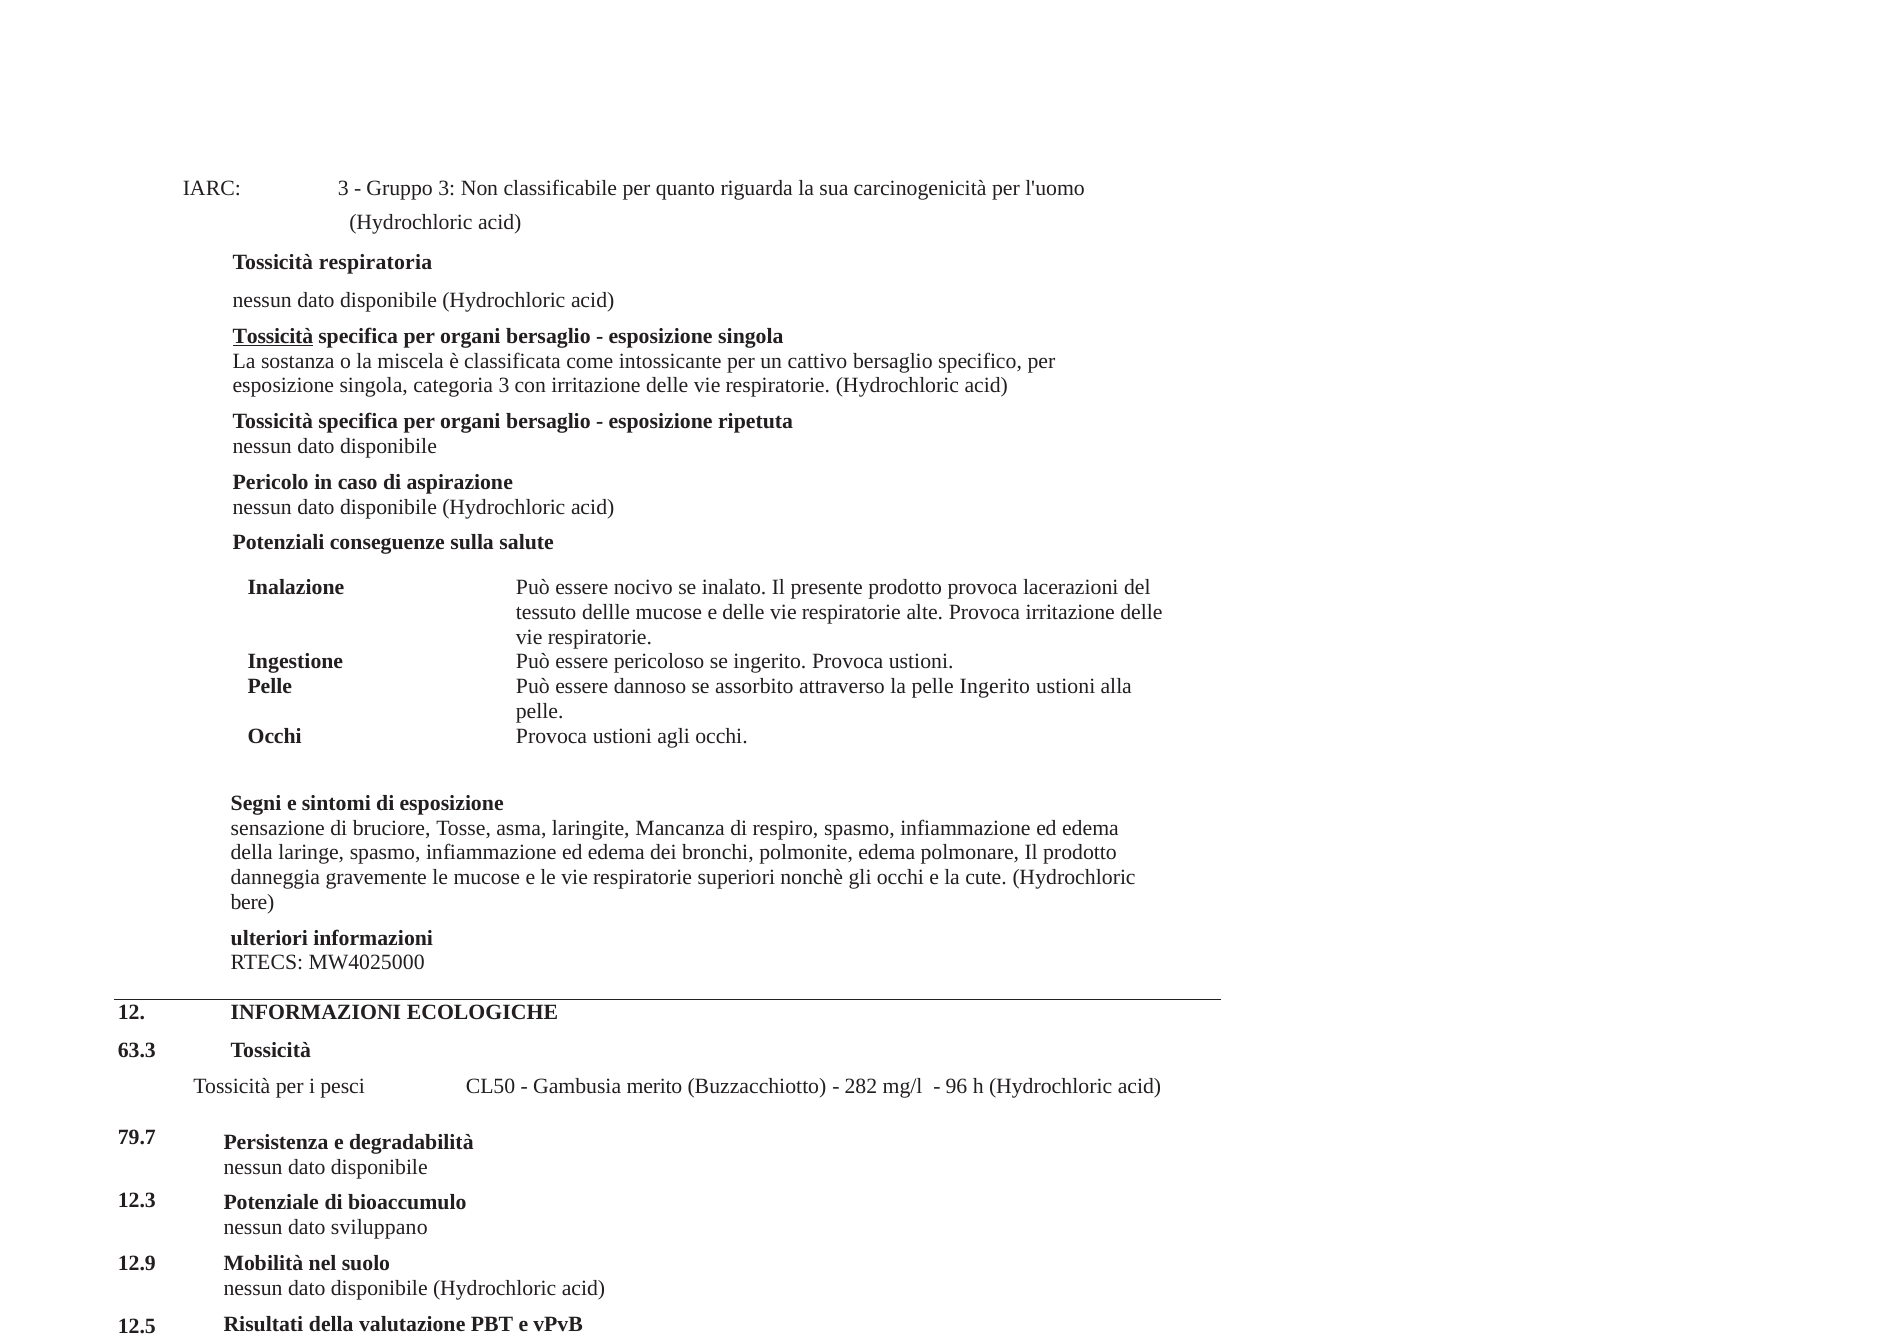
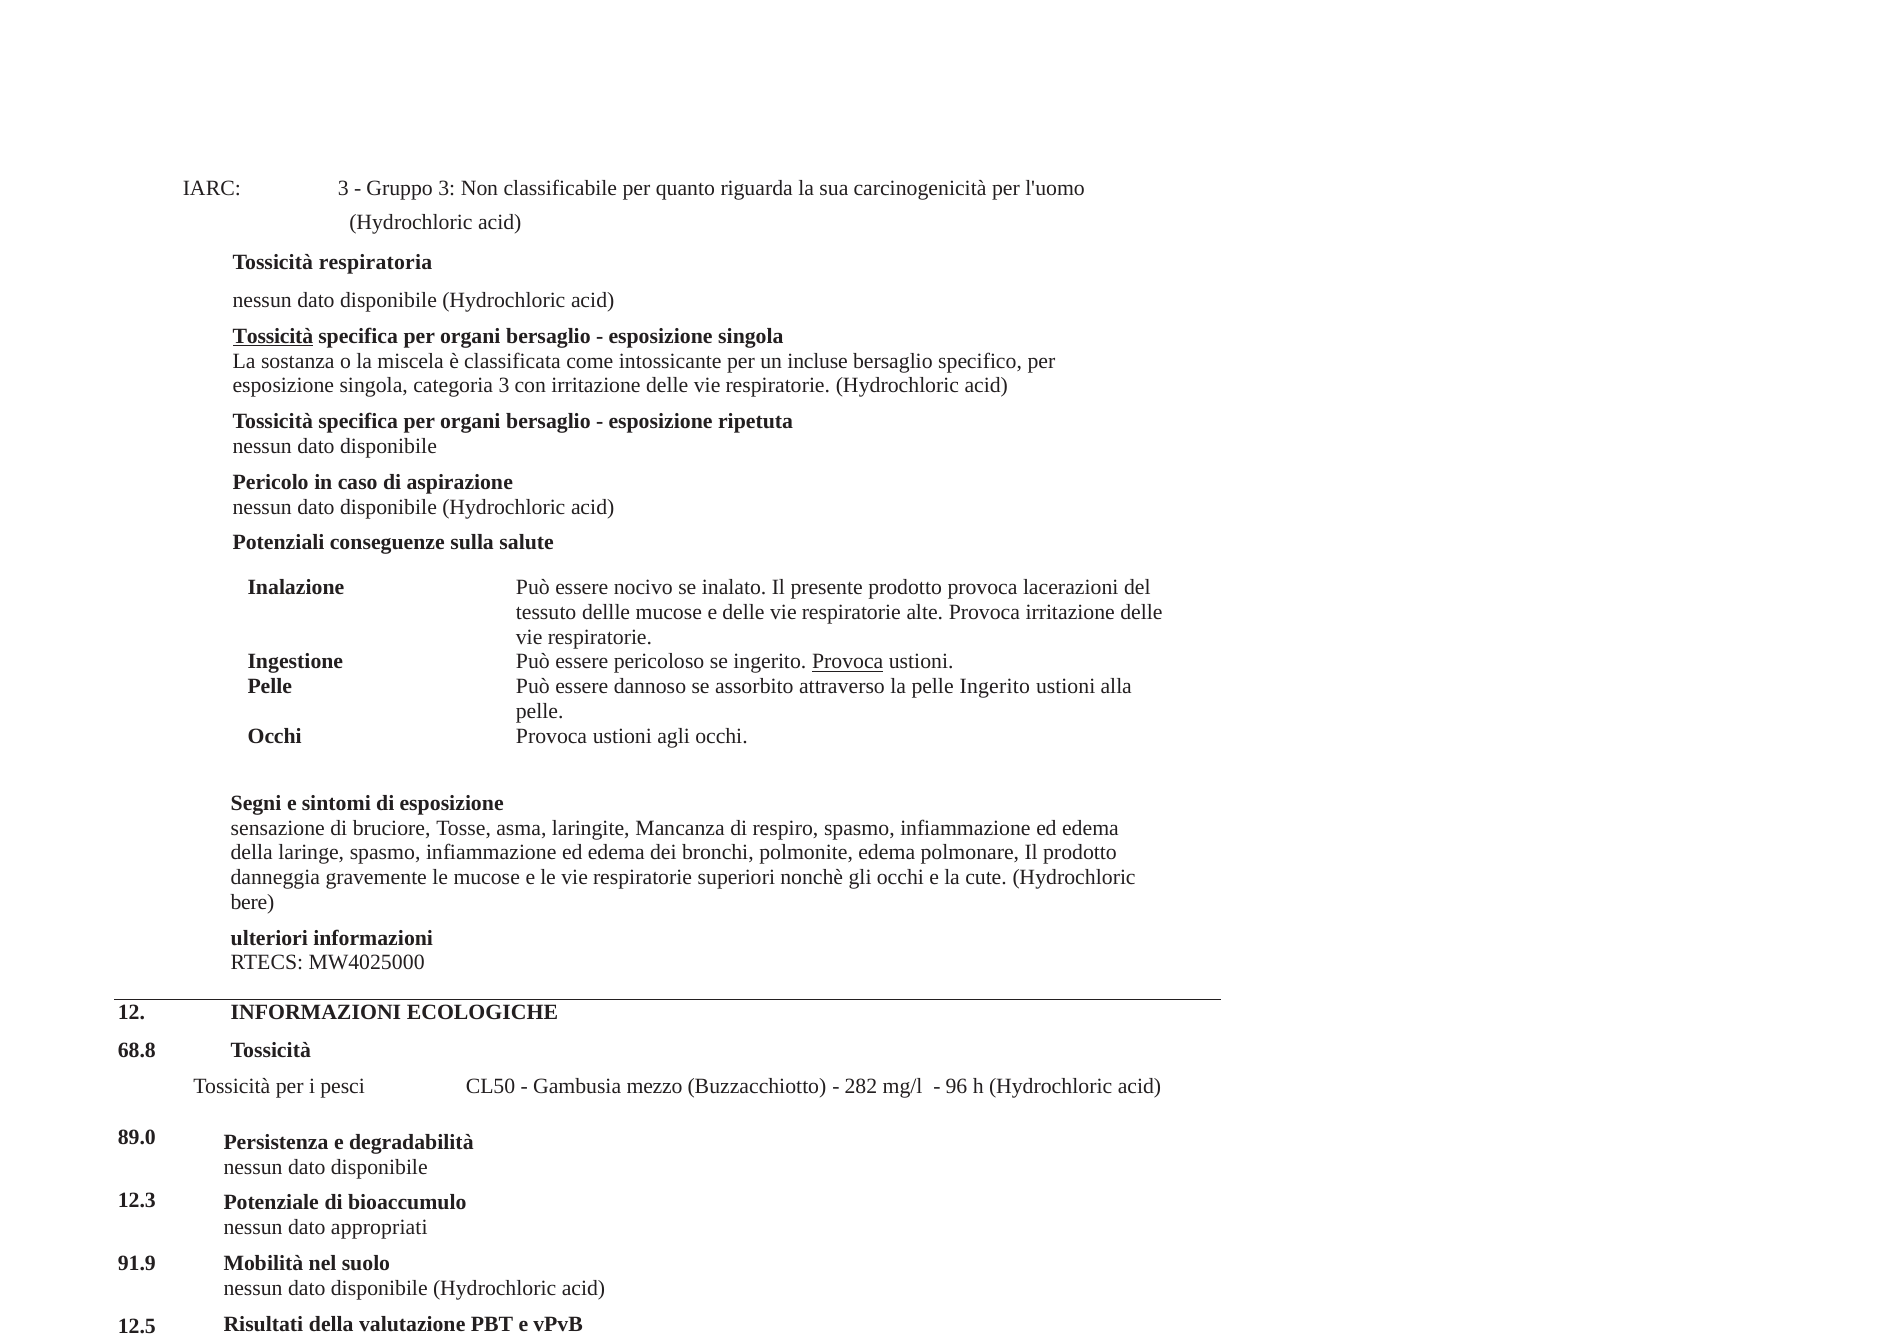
cattivo: cattivo -> incluse
Provoca at (848, 662) underline: none -> present
63.3: 63.3 -> 68.8
merito: merito -> mezzo
79.7: 79.7 -> 89.0
sviluppano: sviluppano -> appropriati
12.9: 12.9 -> 91.9
